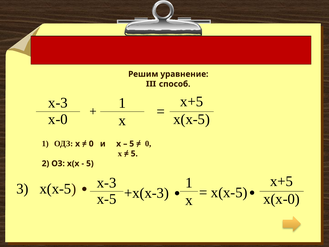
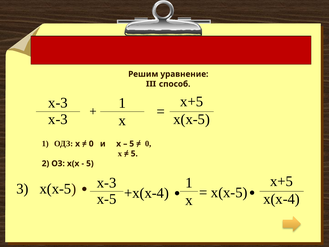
х-0 at (58, 119): х-0 -> х-3
+х(х-3: +х(х-3 -> +х(х-4
х(х-0: х(х-0 -> х(х-4
